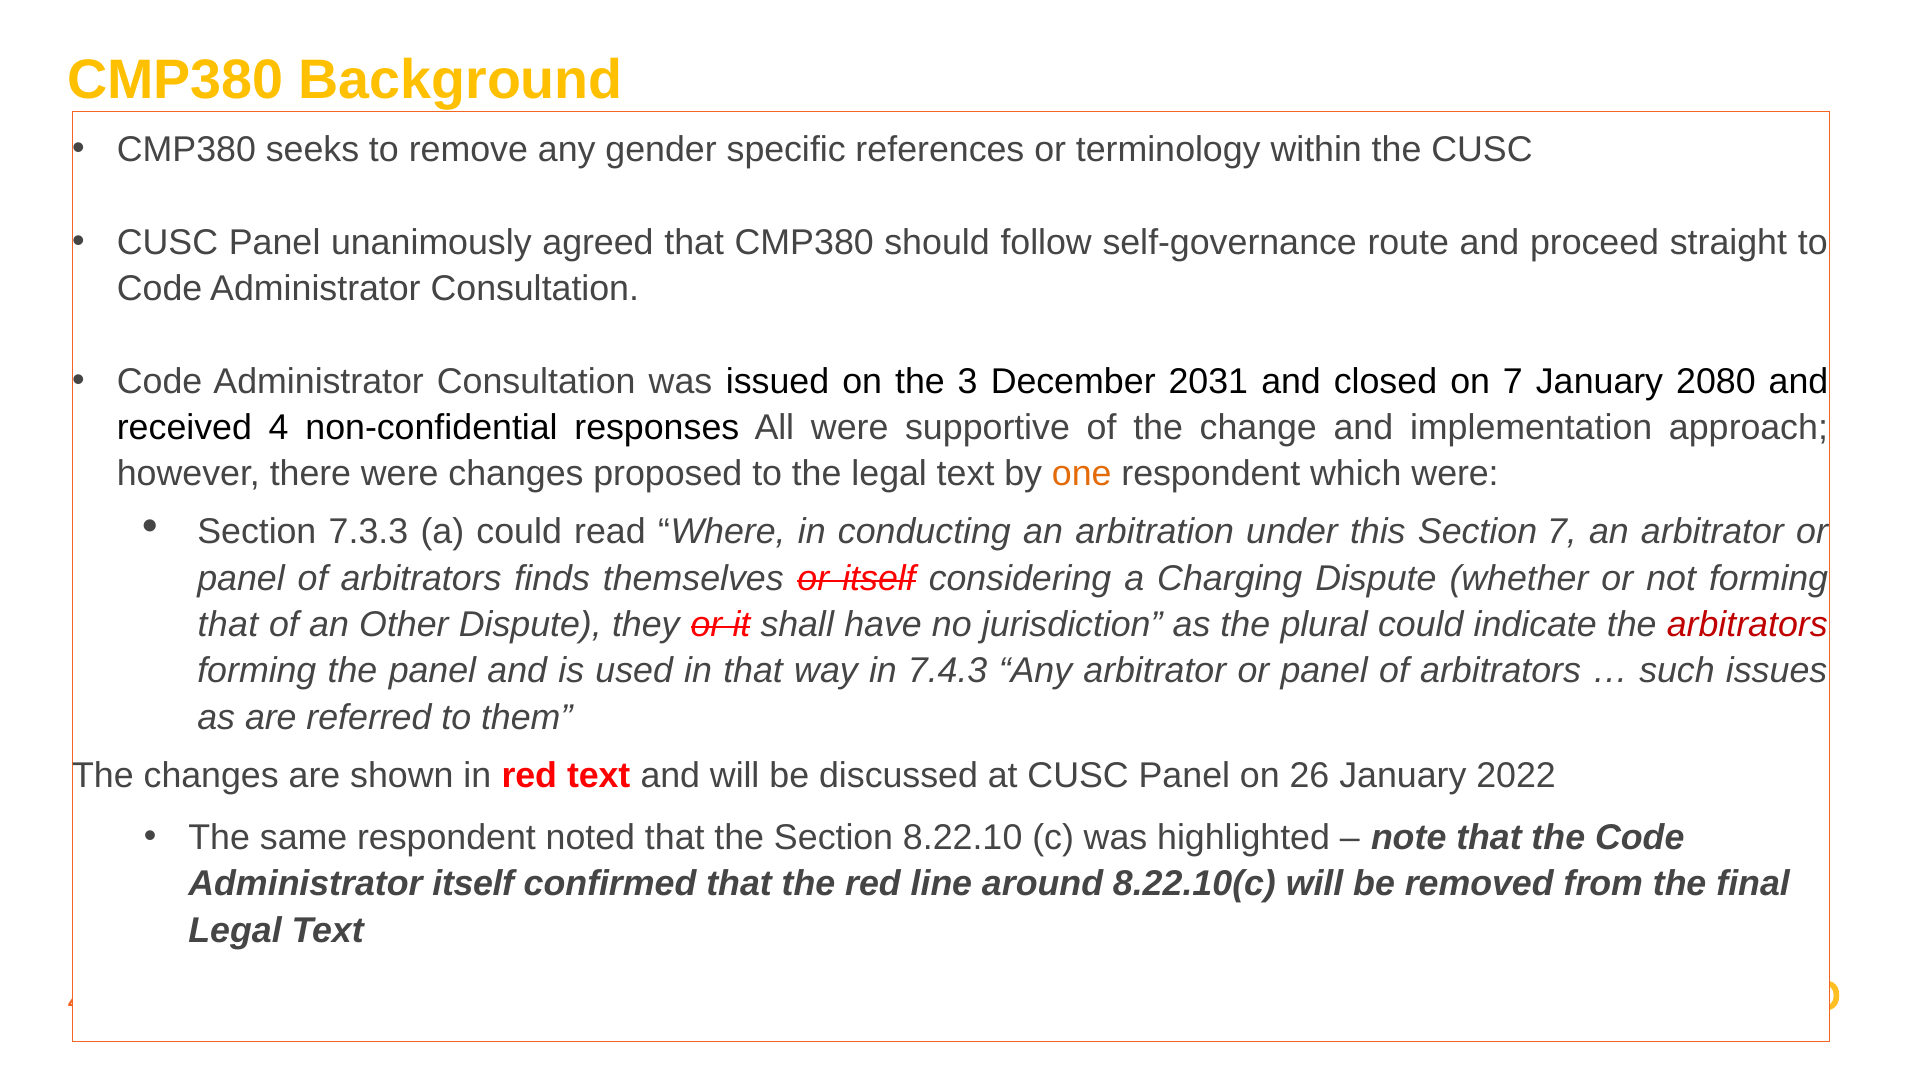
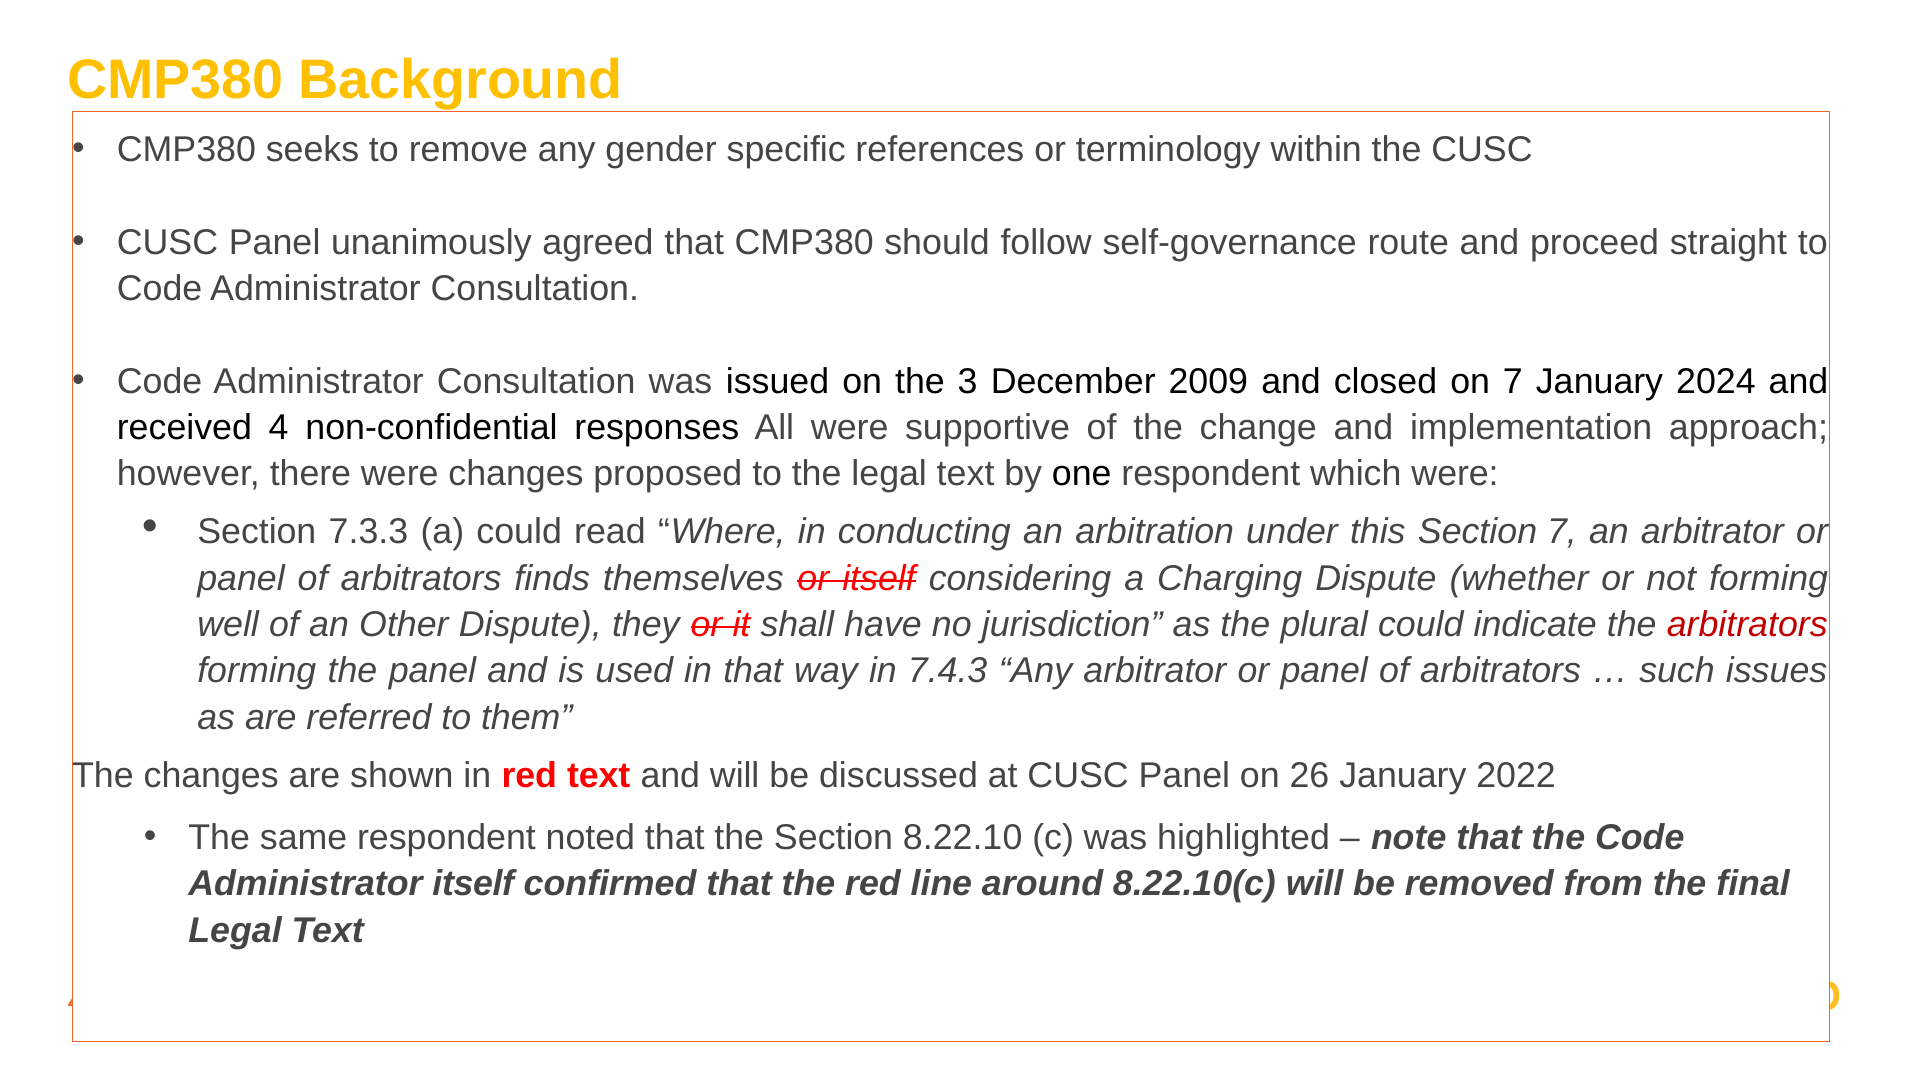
2031: 2031 -> 2009
2080: 2080 -> 2024
one colour: orange -> black
that at (228, 625): that -> well
